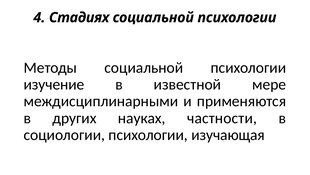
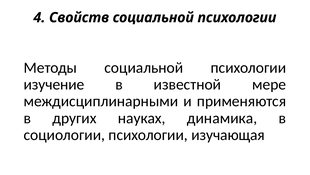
Стадиях: Стадиях -> Свойств
частности: частности -> динамика
